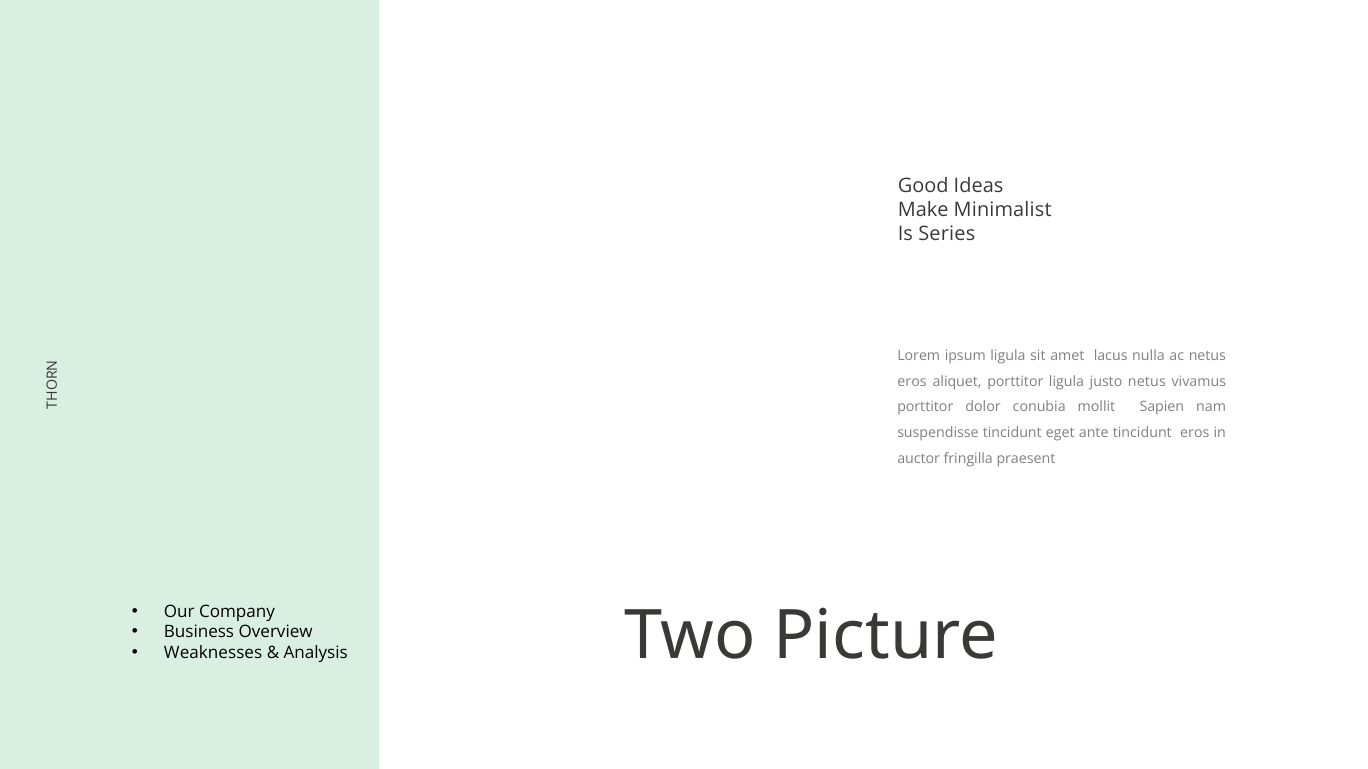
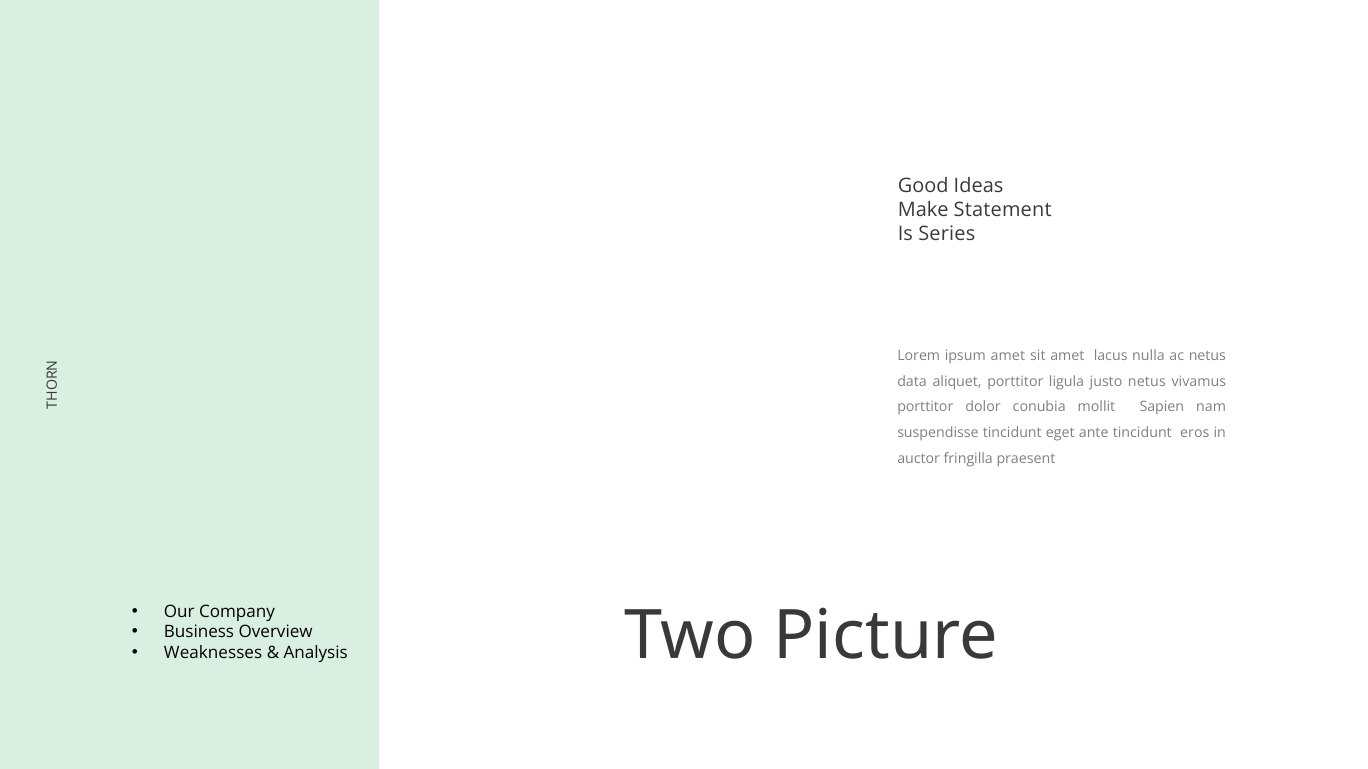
Minimalist: Minimalist -> Statement
ipsum ligula: ligula -> amet
eros at (912, 382): eros -> data
